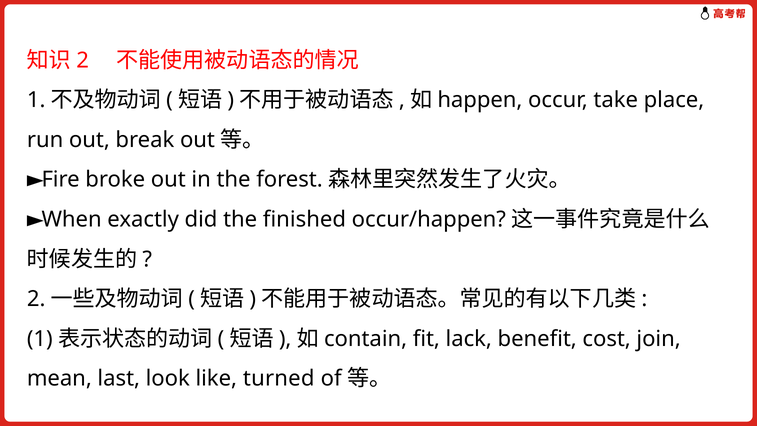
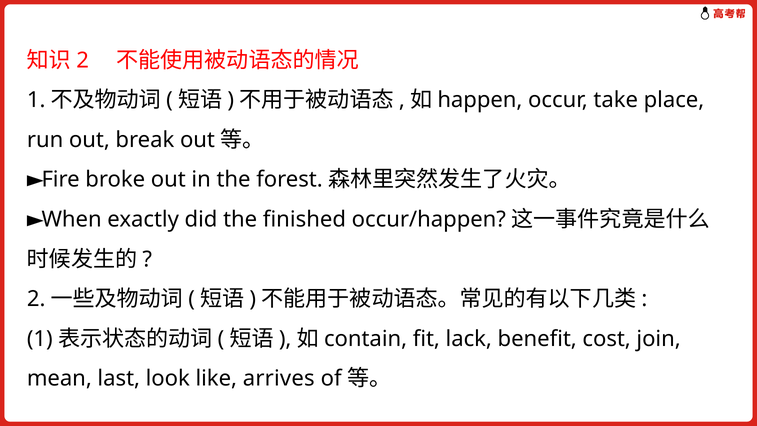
turned: turned -> arrives
